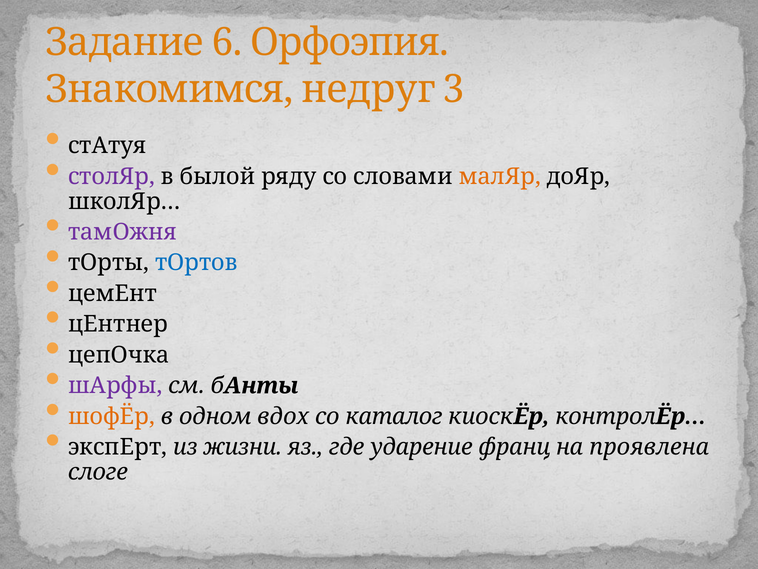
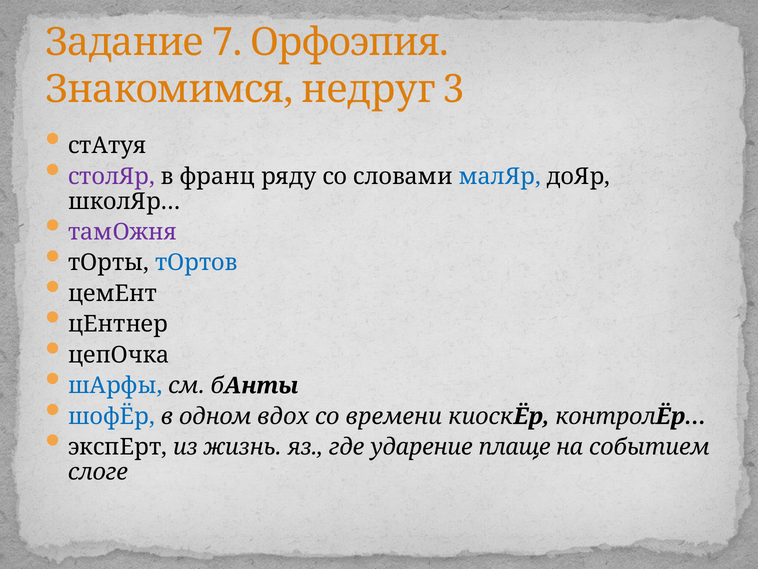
6: 6 -> 7
былой: былой -> франц
малЯр colour: orange -> blue
шАрфы colour: purple -> blue
шофЁр colour: orange -> blue
каталог: каталог -> времени
жизни: жизни -> жизнь
франц: франц -> плаще
проявлена: проявлена -> событием
